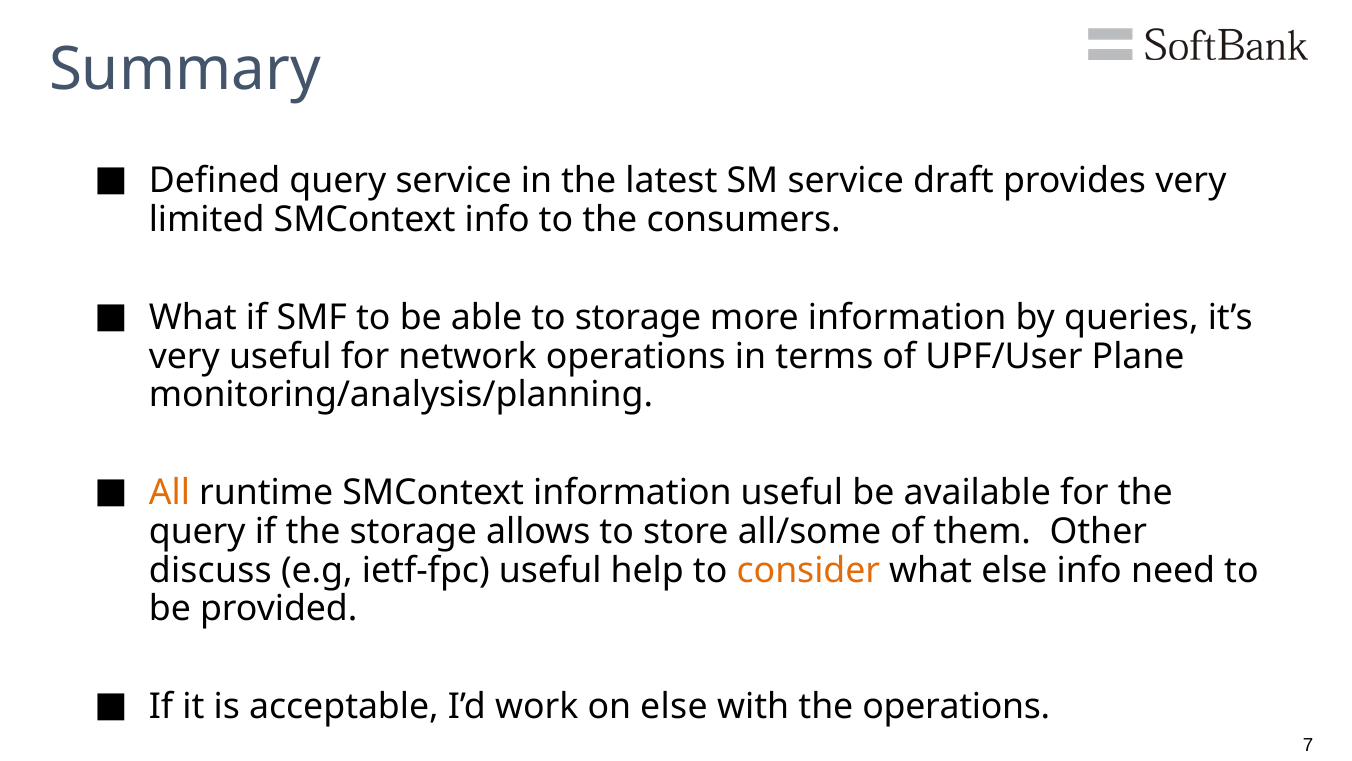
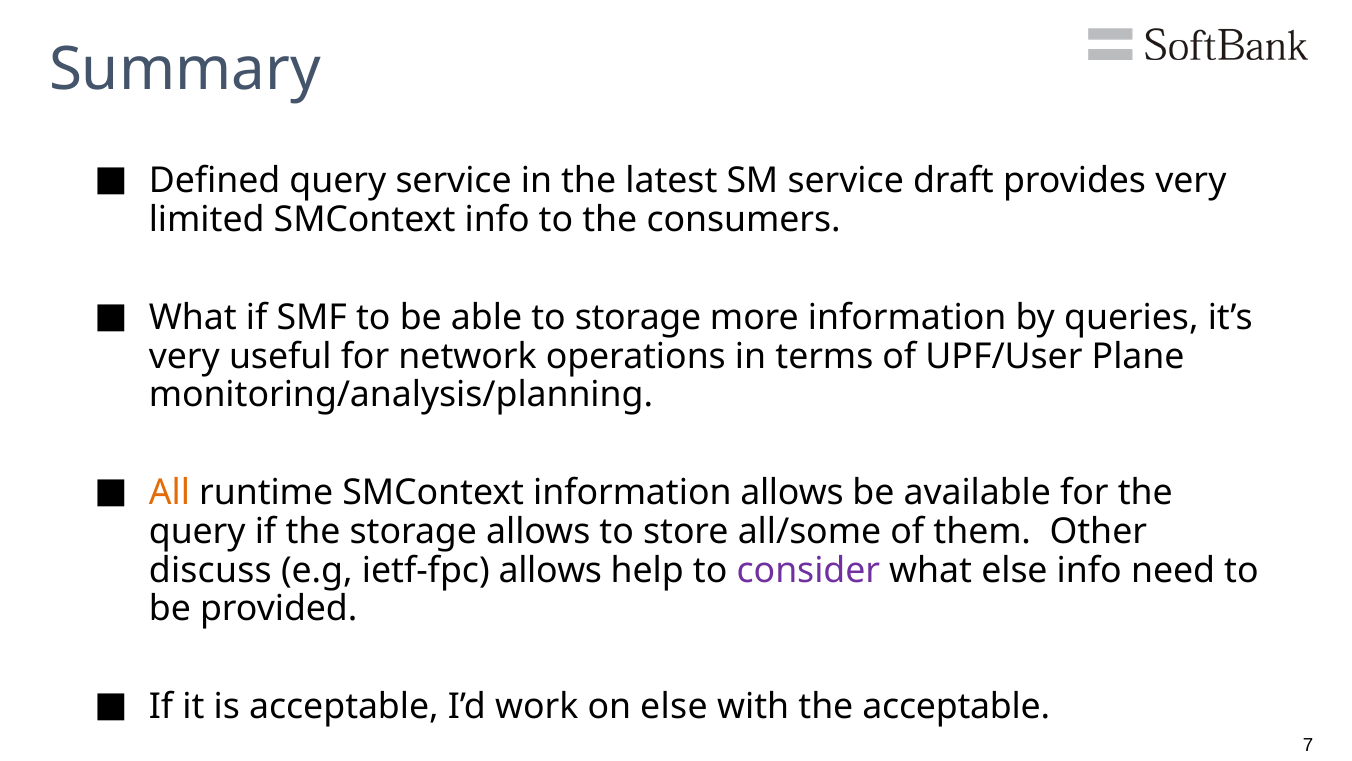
information useful: useful -> allows
ietf-fpc useful: useful -> allows
consider colour: orange -> purple
the operations: operations -> acceptable
